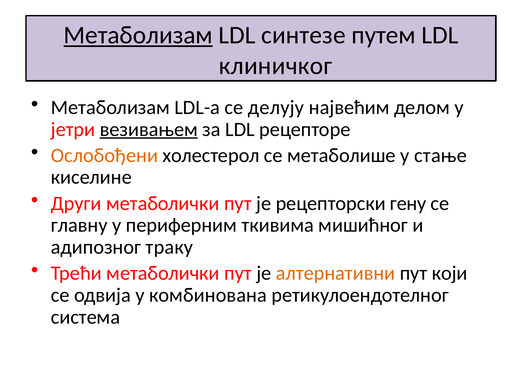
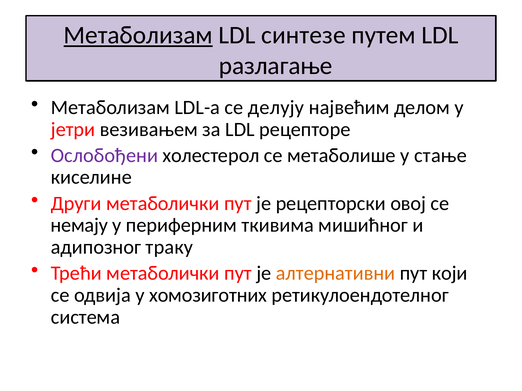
клиничког: клиничког -> разлагање
везивањем underline: present -> none
Ослобођени colour: orange -> purple
гену: гену -> овој
главну: главну -> немају
комбинована: комбинована -> хомозиготних
